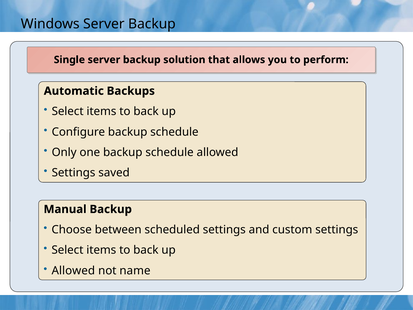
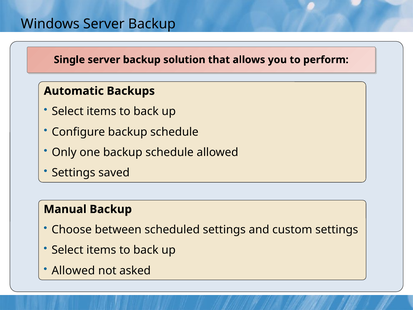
name: name -> asked
